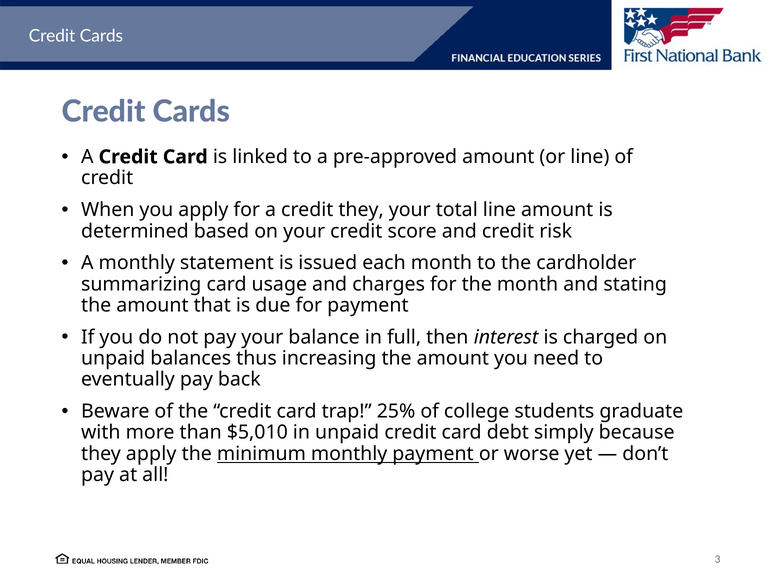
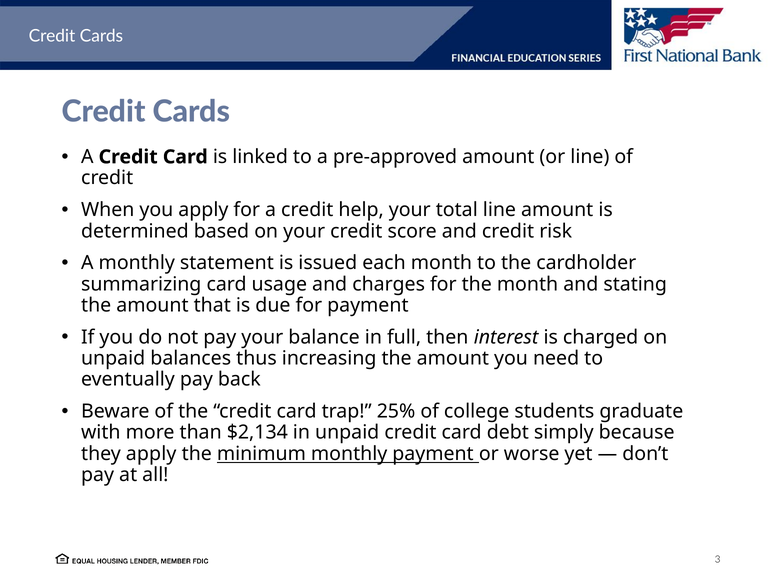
credit they: they -> help
$5,010: $5,010 -> $2,134
